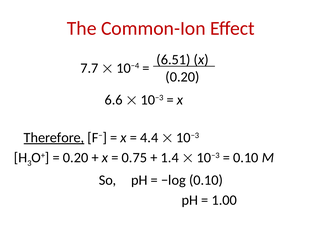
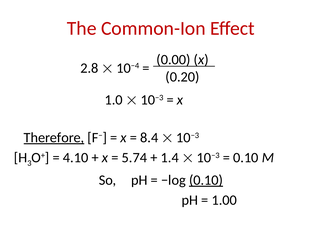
6.51: 6.51 -> 0.00
7.7: 7.7 -> 2.8
6.6: 6.6 -> 1.0
4.4: 4.4 -> 8.4
0.20 at (76, 157): 0.20 -> 4.10
0.75: 0.75 -> 5.74
0.10 at (206, 180) underline: none -> present
